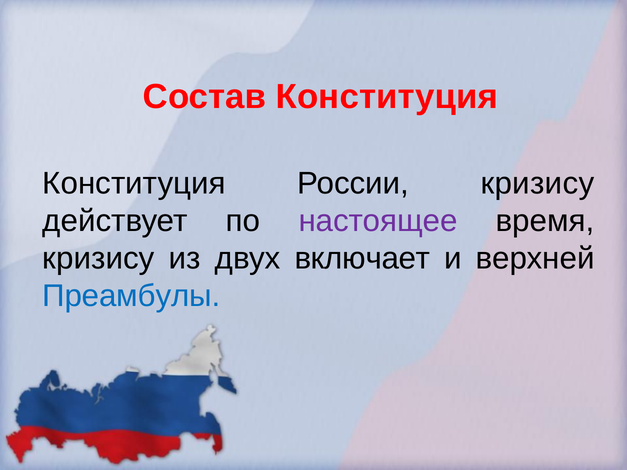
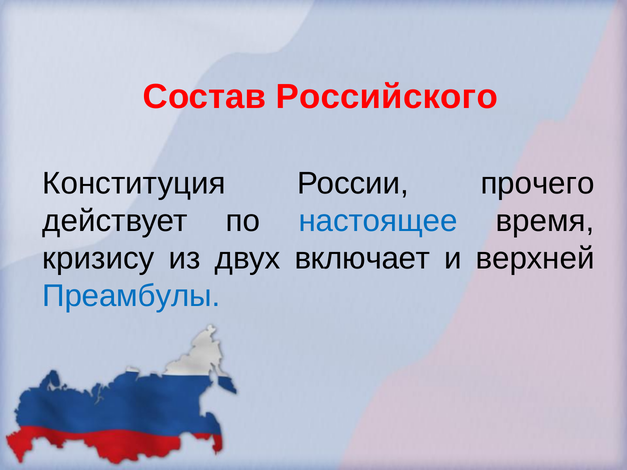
Состав Конституция: Конституция -> Российского
России кризису: кризису -> прочего
настоящее colour: purple -> blue
